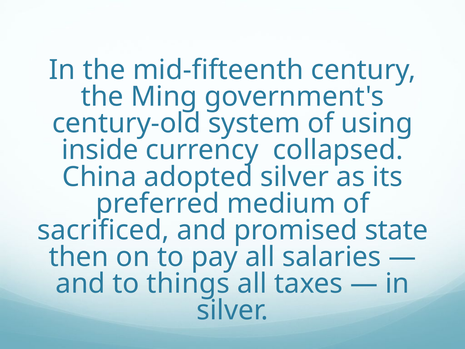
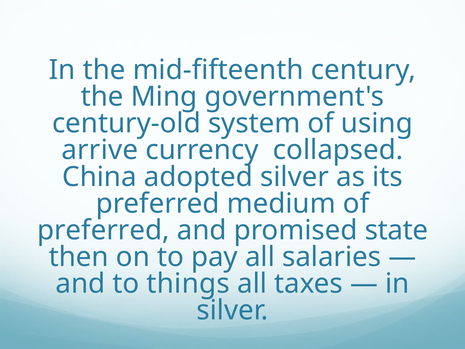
inside: inside -> arrive
sacrificed at (103, 230): sacrificed -> preferred
